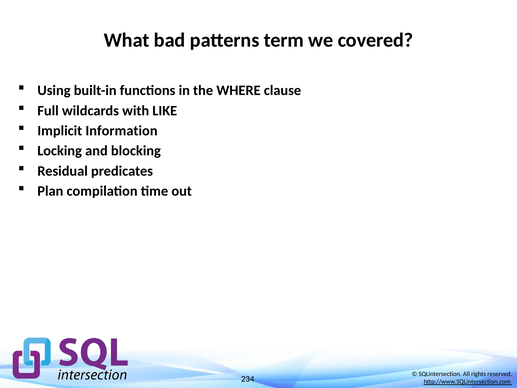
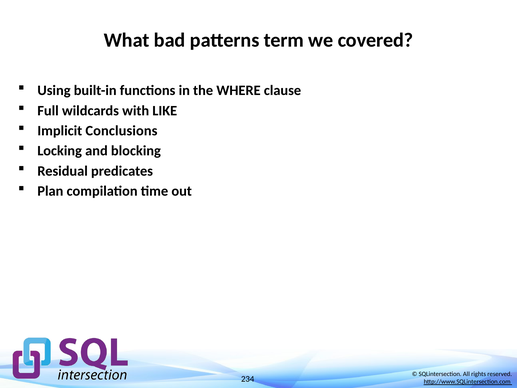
Information: Information -> Conclusions
